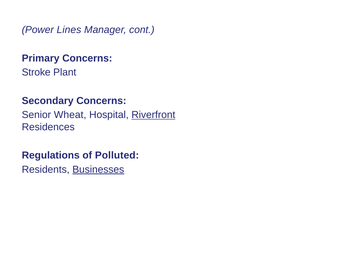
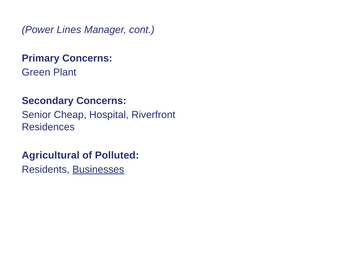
Stroke: Stroke -> Green
Wheat: Wheat -> Cheap
Riverfront underline: present -> none
Regulations: Regulations -> Agricultural
